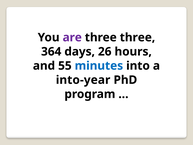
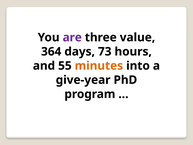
three three: three -> value
26: 26 -> 73
minutes colour: blue -> orange
into-year: into-year -> give-year
